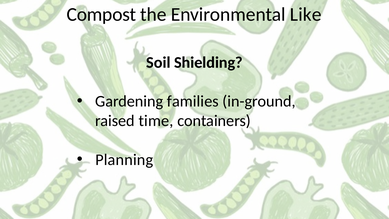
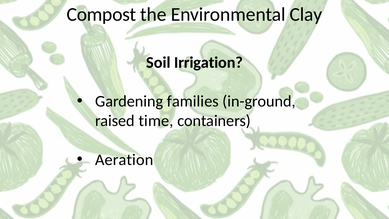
Like: Like -> Clay
Shielding: Shielding -> Irrigation
Planning: Planning -> Aeration
